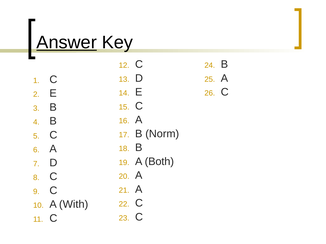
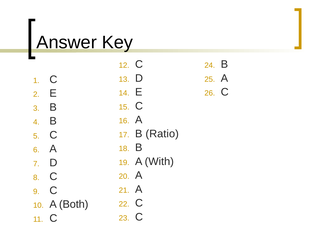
Answer underline: present -> none
Norm: Norm -> Ratio
Both: Both -> With
With: With -> Both
